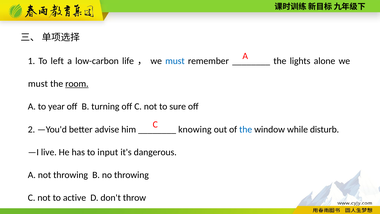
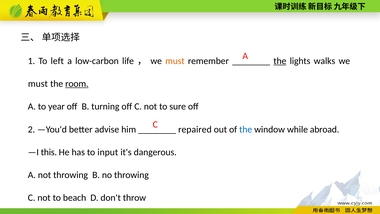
must at (175, 61) colour: blue -> orange
the at (280, 61) underline: none -> present
alone: alone -> walks
knowing: knowing -> repaired
disturb: disturb -> abroad
live: live -> this
active: active -> beach
